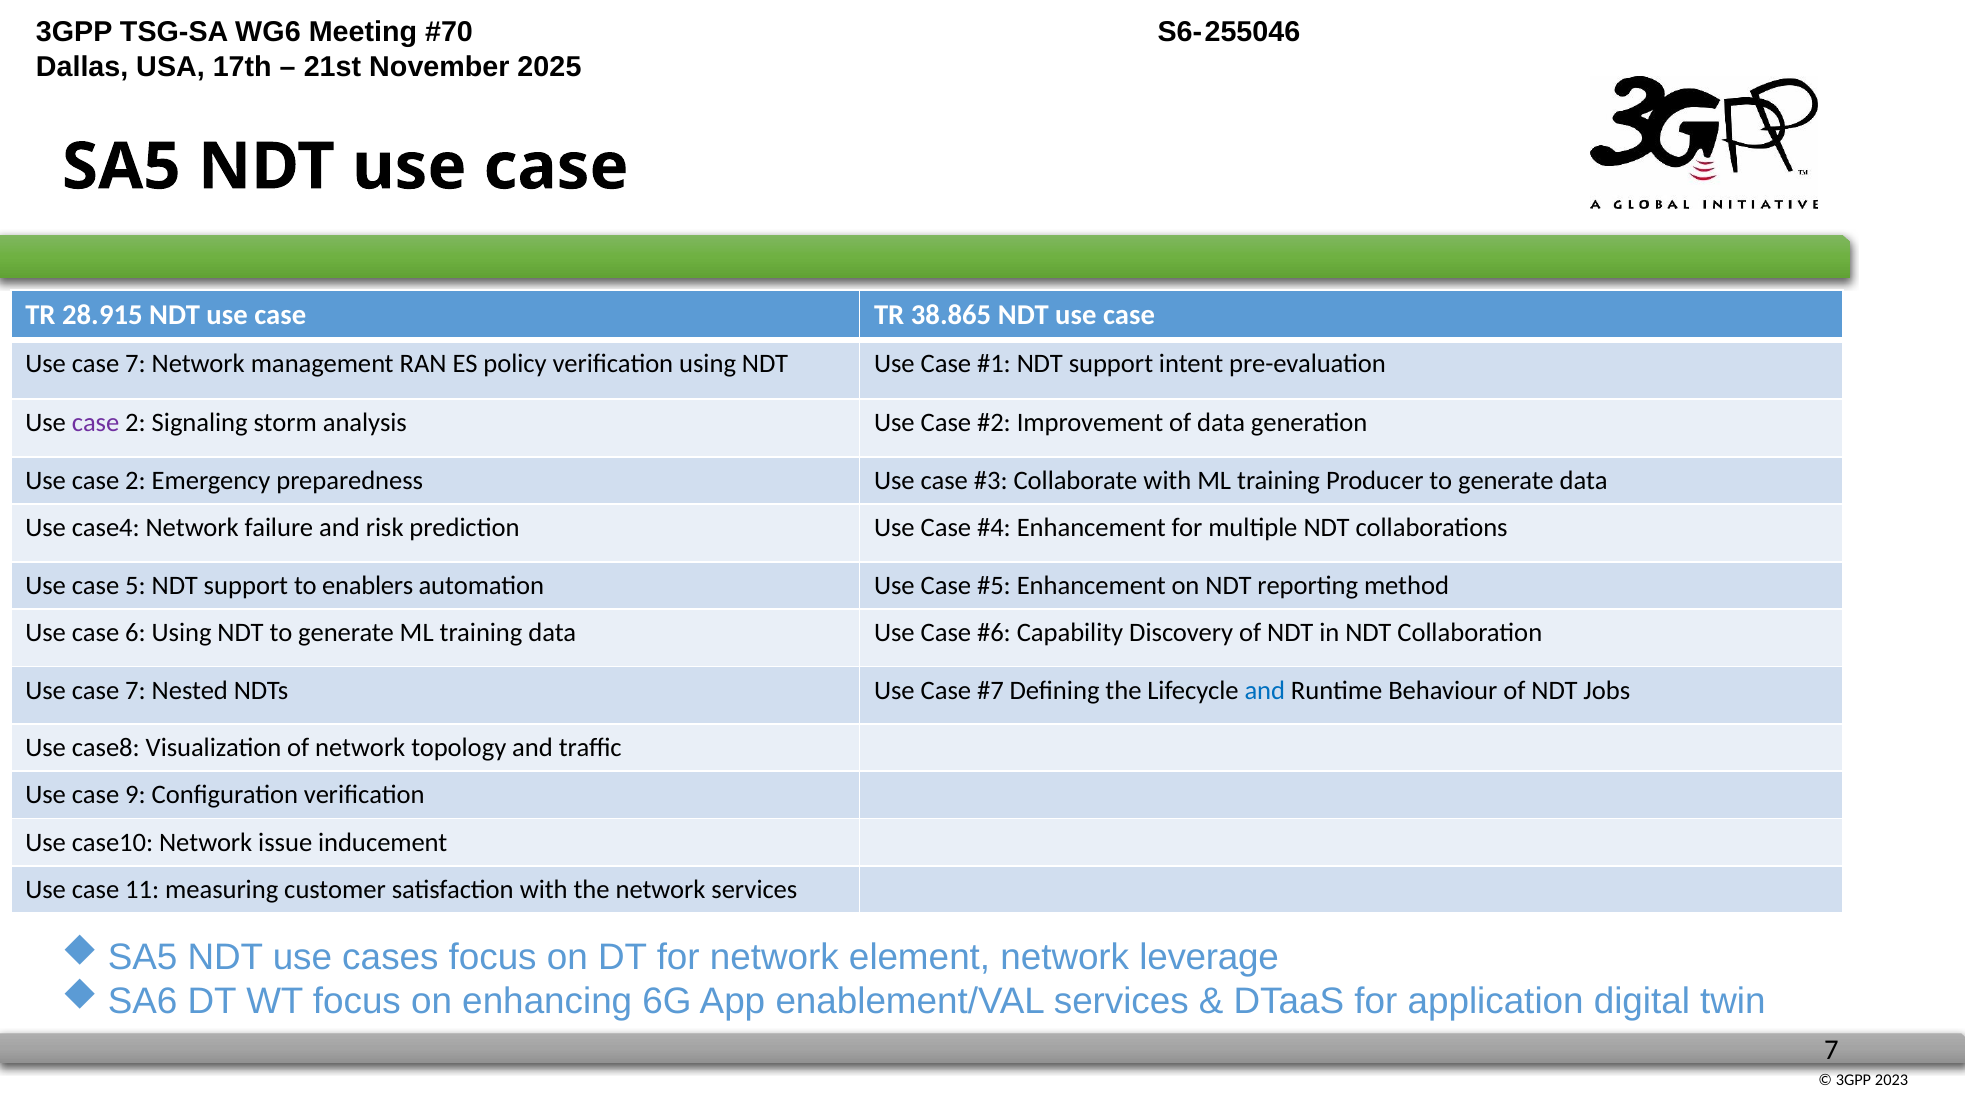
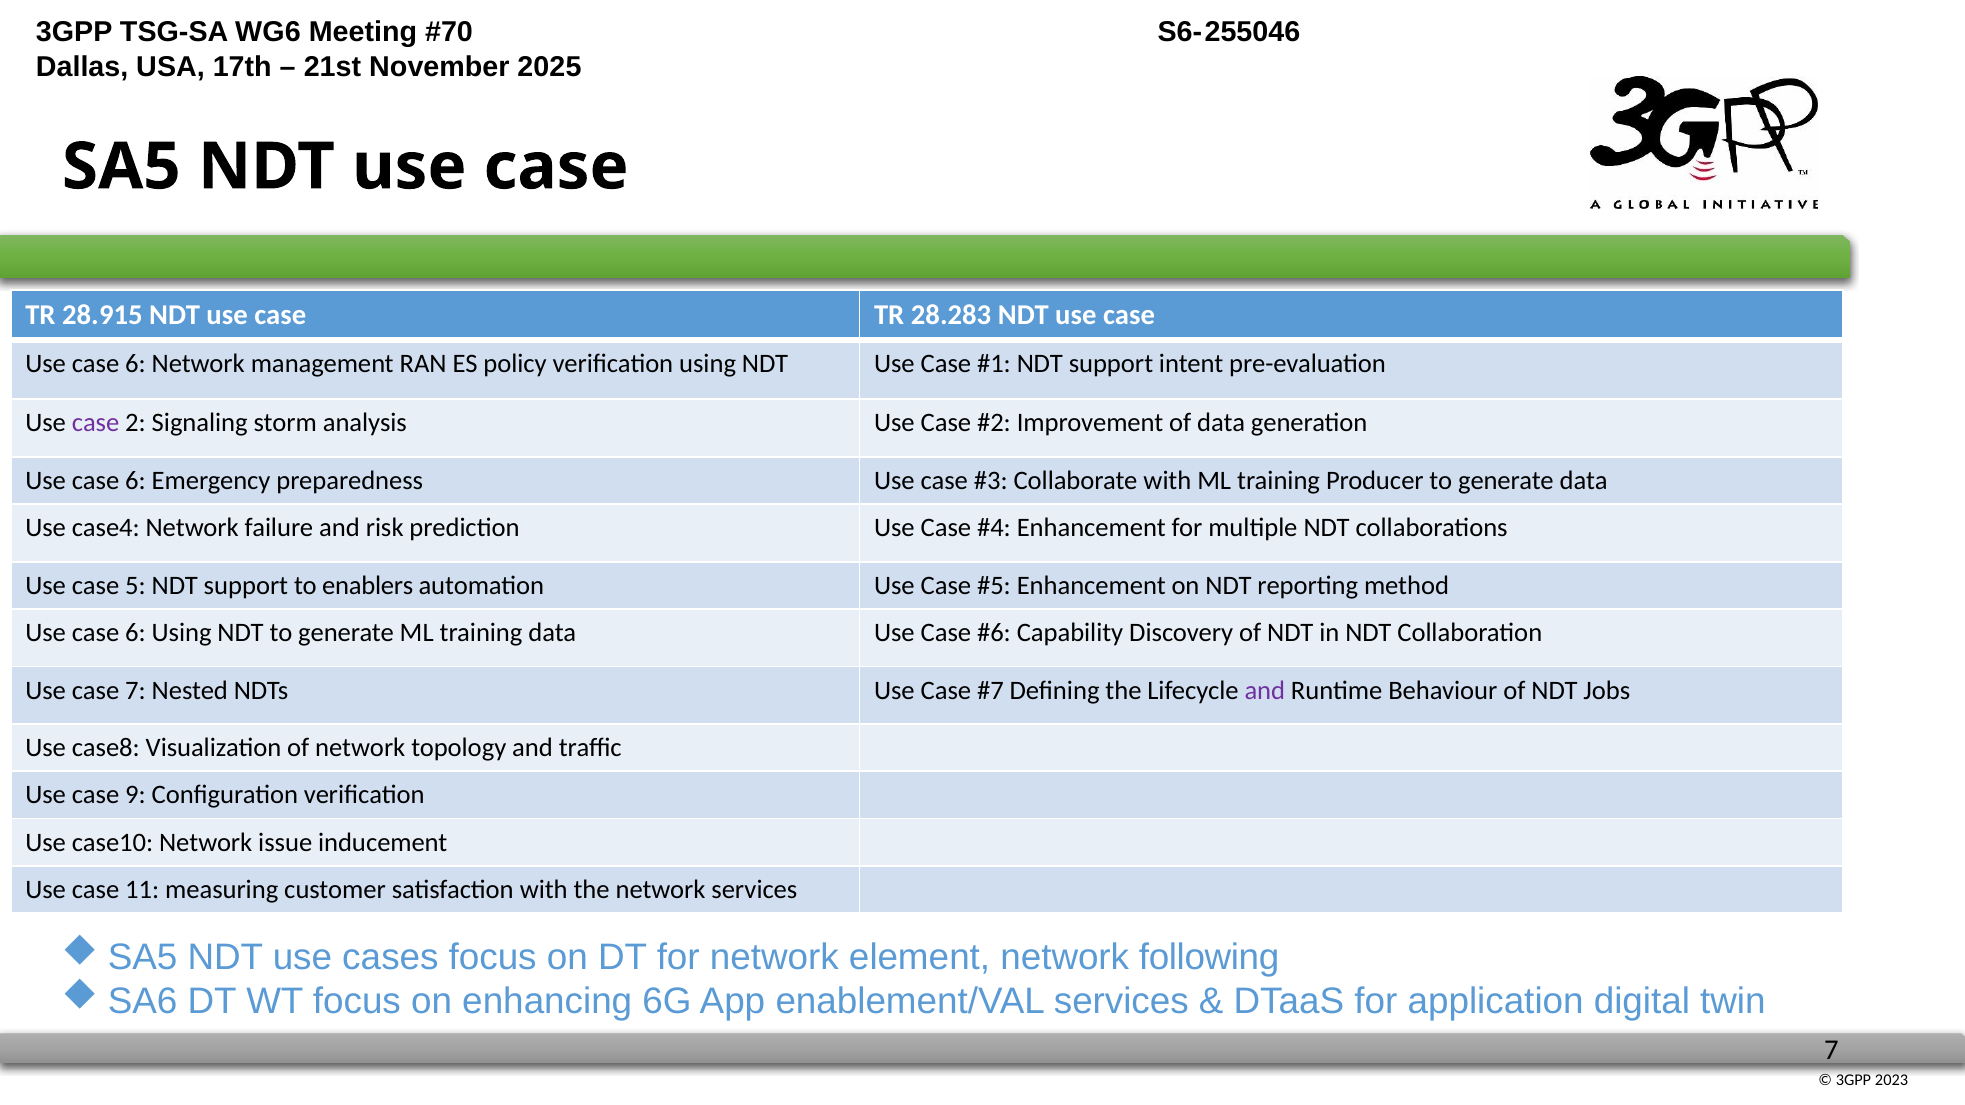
38.865: 38.865 -> 28.283
7 at (135, 364): 7 -> 6
2 at (135, 481): 2 -> 6
and at (1265, 691) colour: blue -> purple
leverage: leverage -> following
